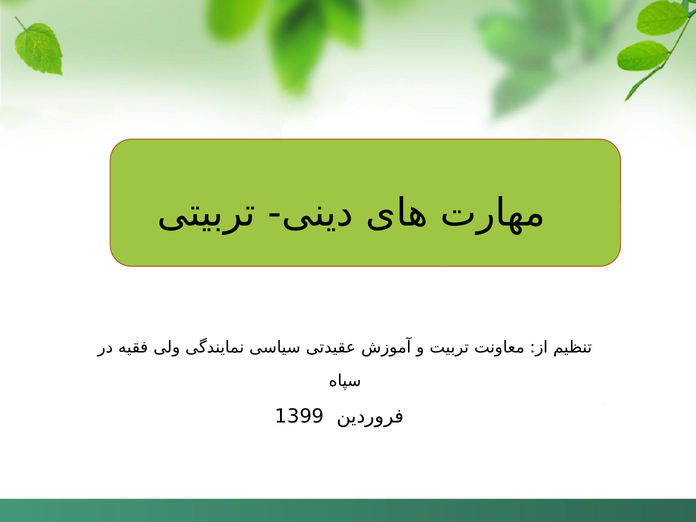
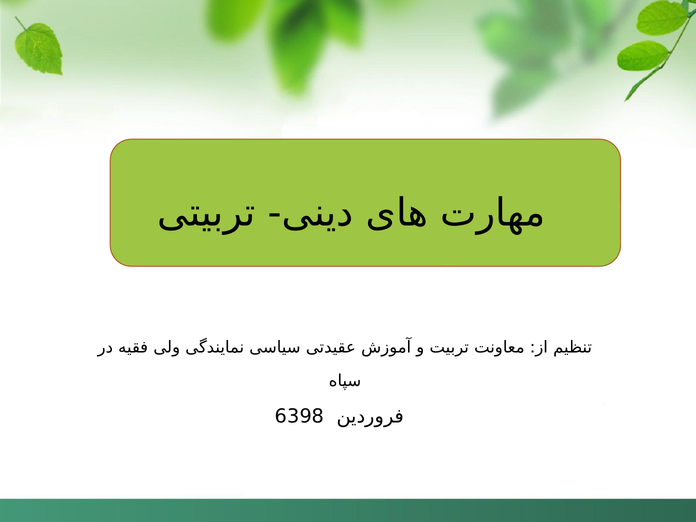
1399: 1399 -> 6398
